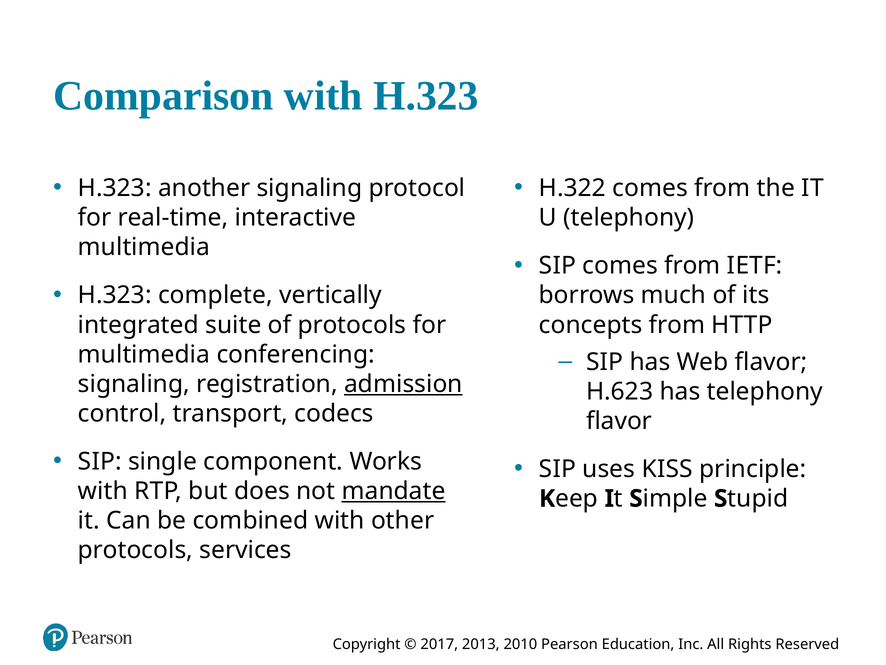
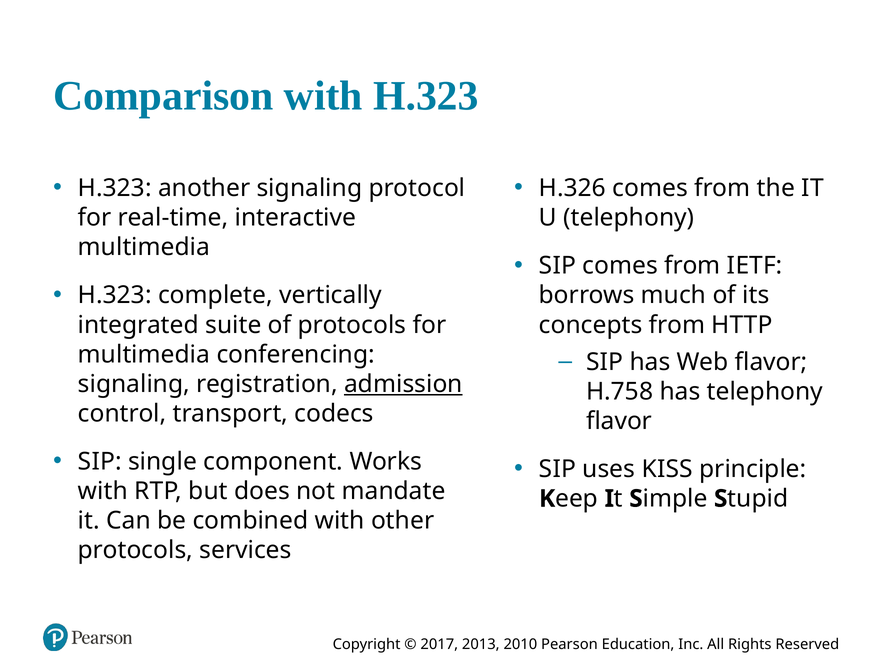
H.322: H.322 -> H.326
H.623: H.623 -> H.758
mandate underline: present -> none
